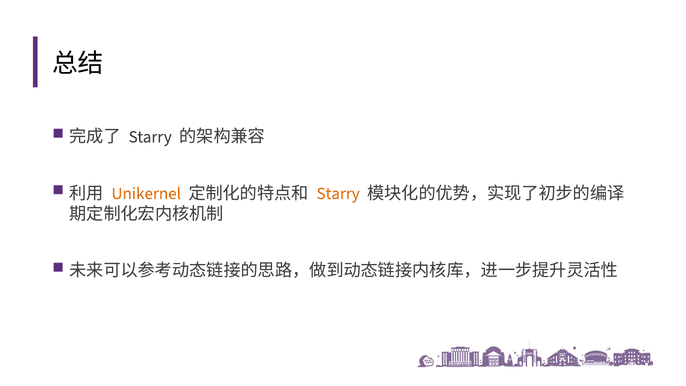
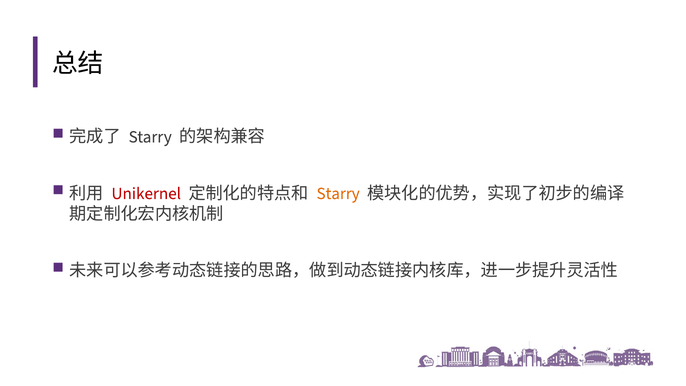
Unikernel colour: orange -> red
